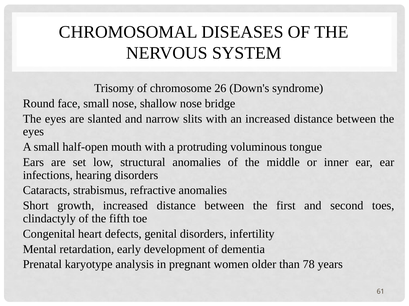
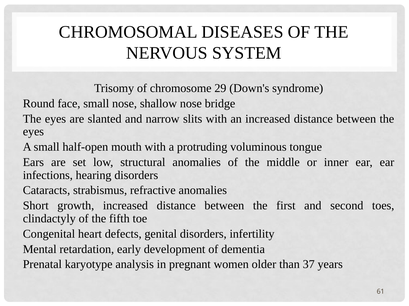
26: 26 -> 29
78: 78 -> 37
